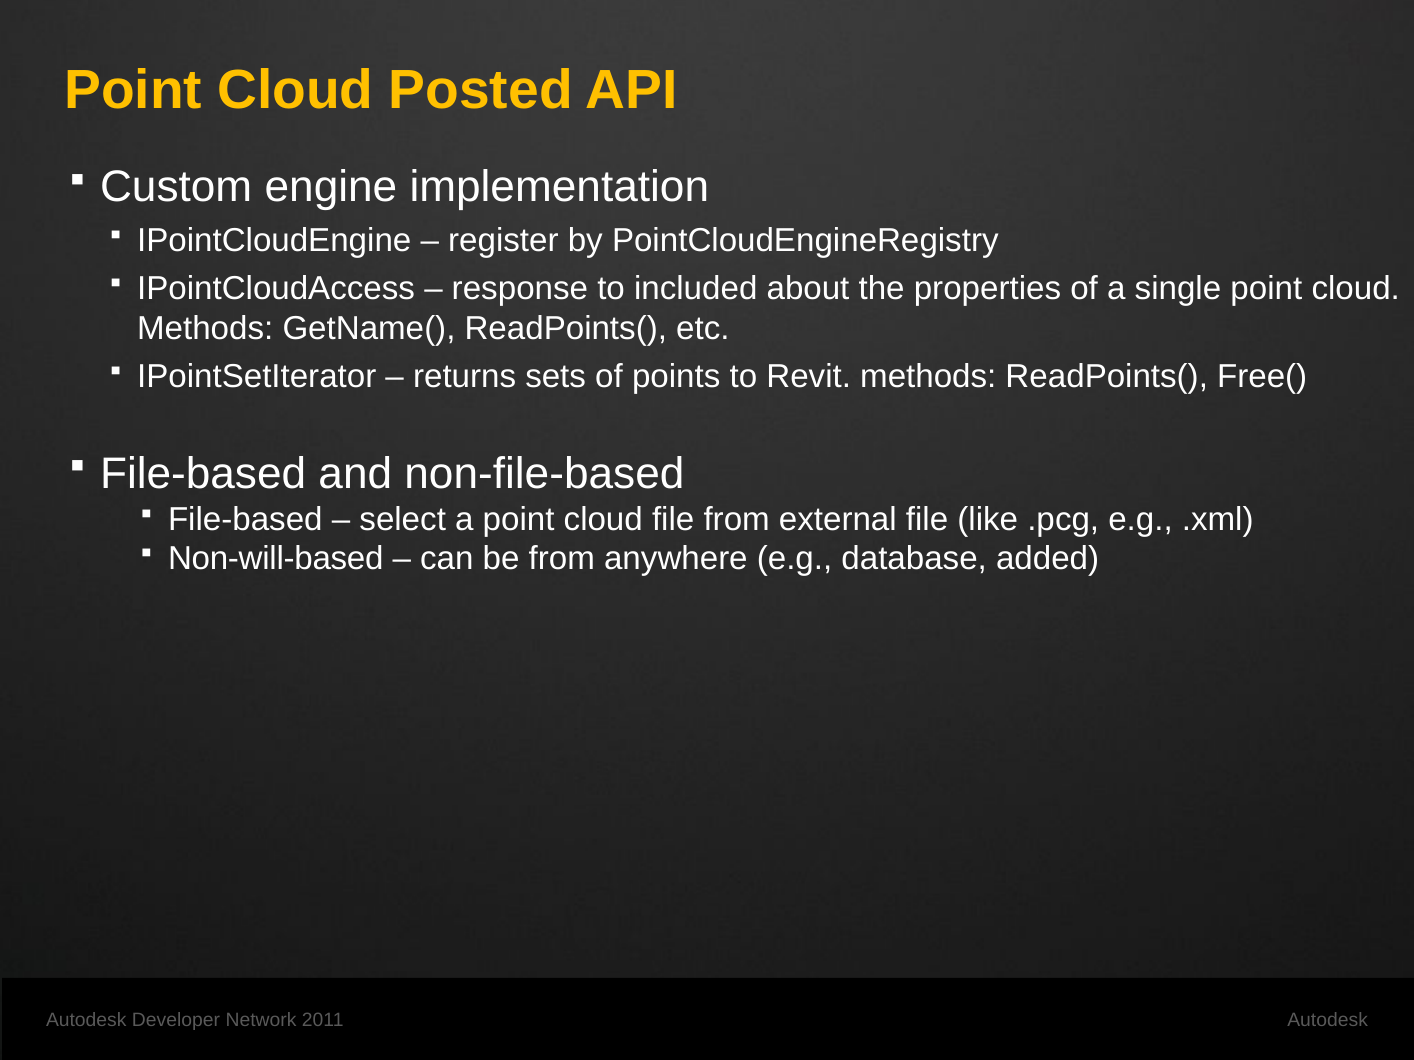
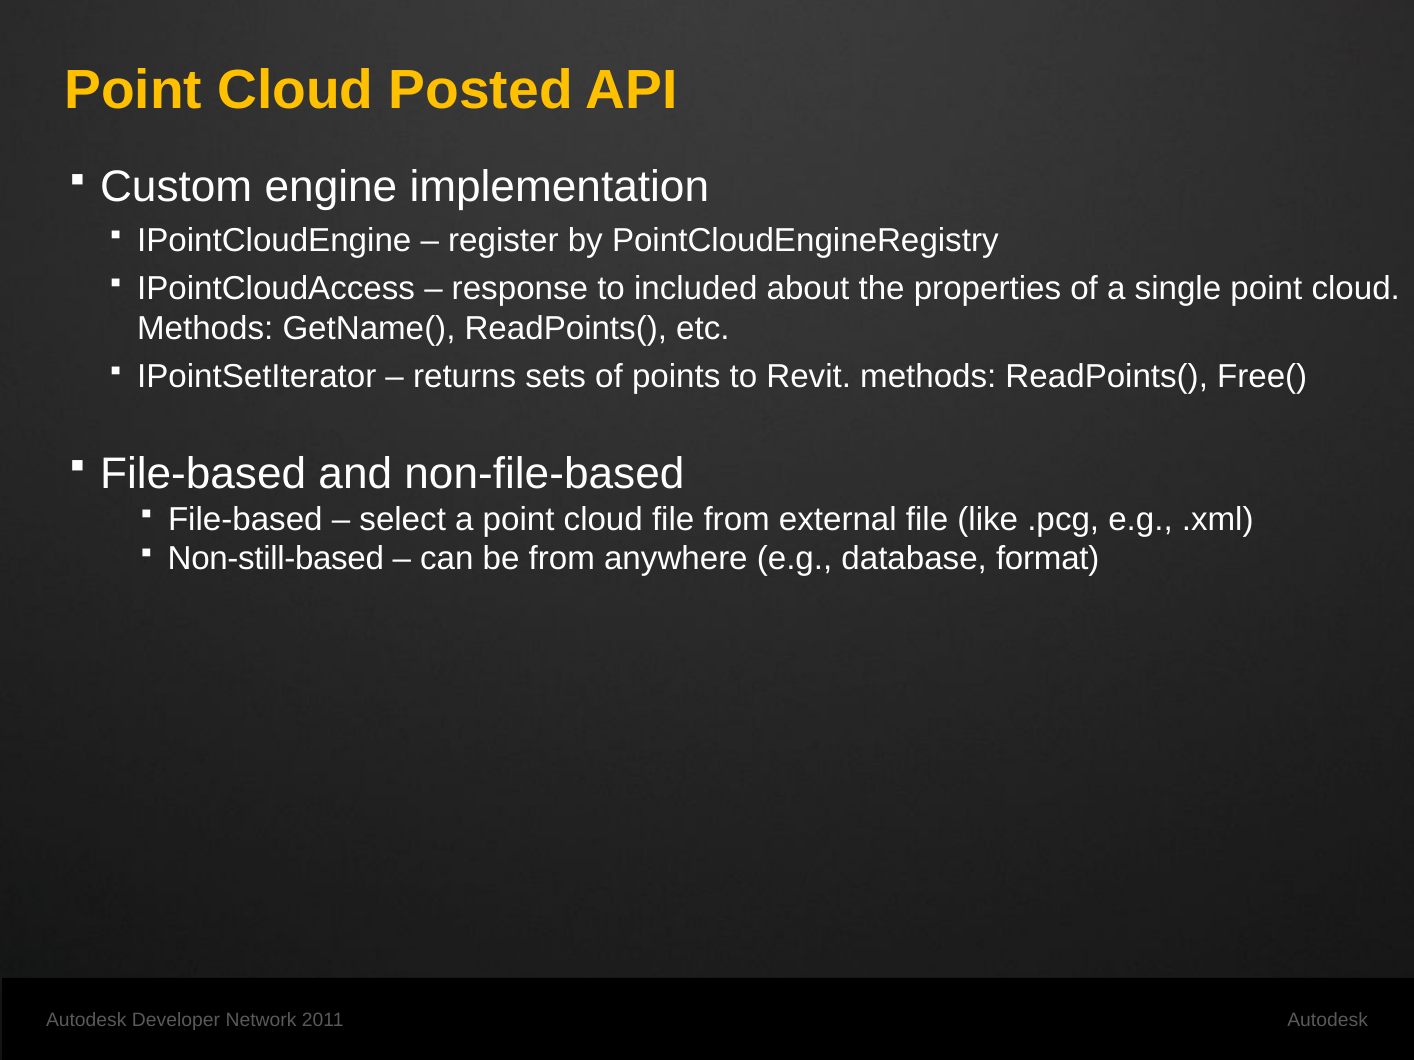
Non-will-based: Non-will-based -> Non-still-based
added: added -> format
